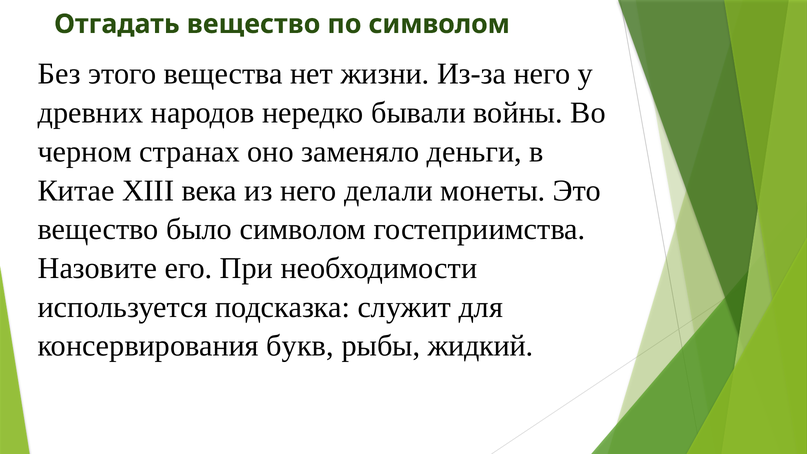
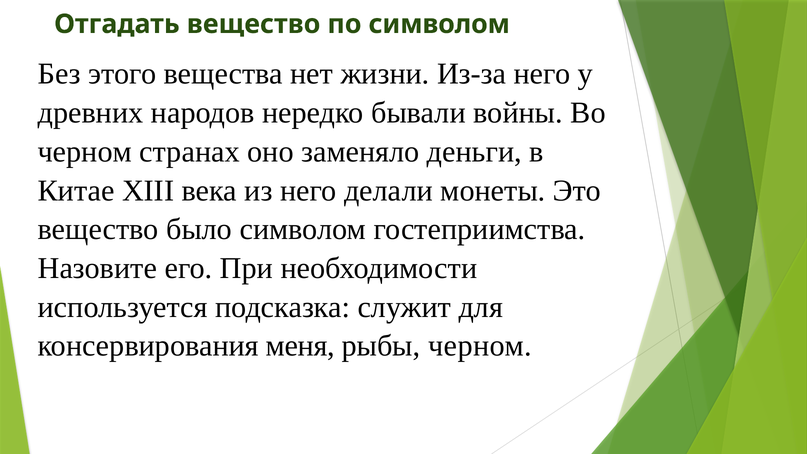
букв: букв -> меня
рыбы жидкий: жидкий -> черном
